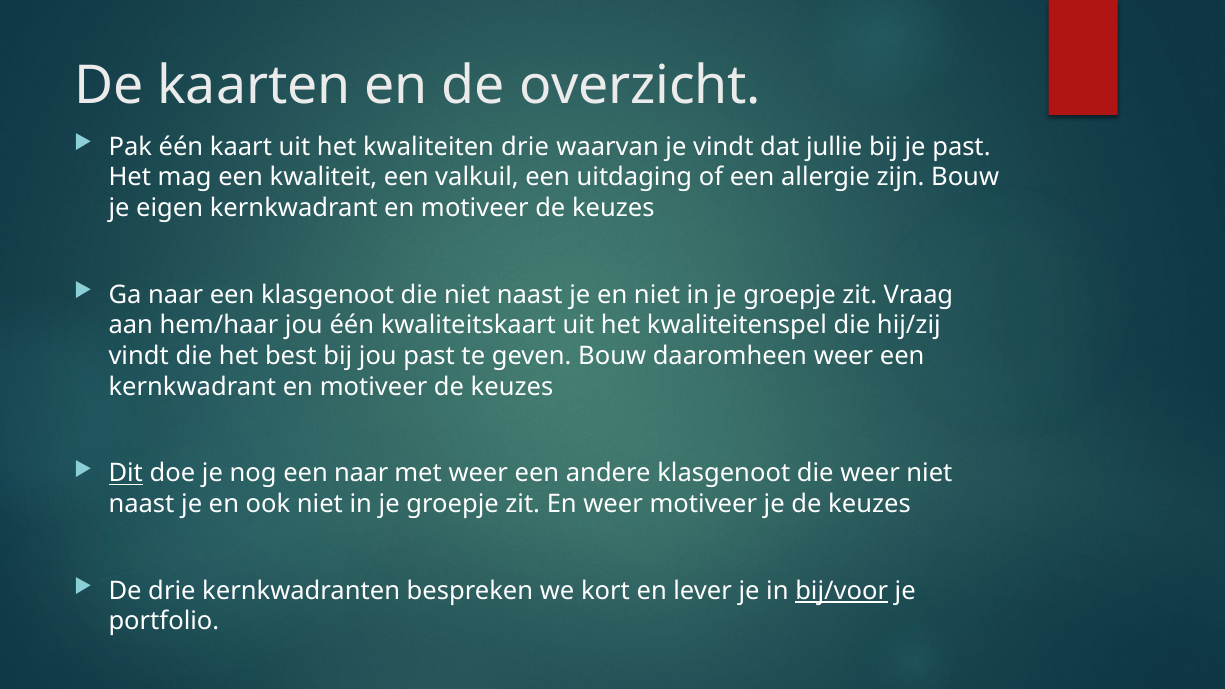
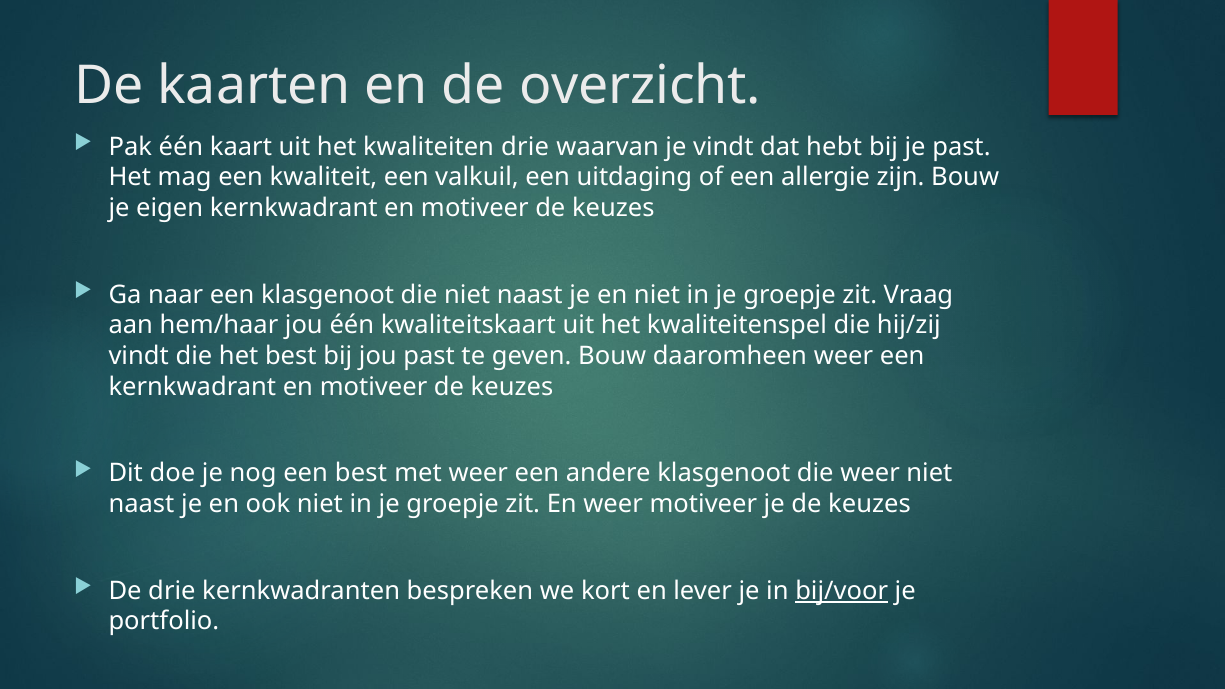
jullie: jullie -> hebt
Dit underline: present -> none
een naar: naar -> best
